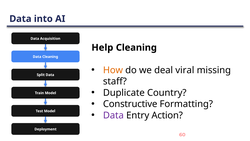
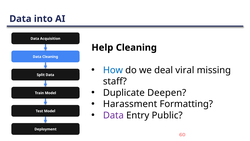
How colour: orange -> blue
Country: Country -> Deepen
Constructive: Constructive -> Harassment
Action: Action -> Public
